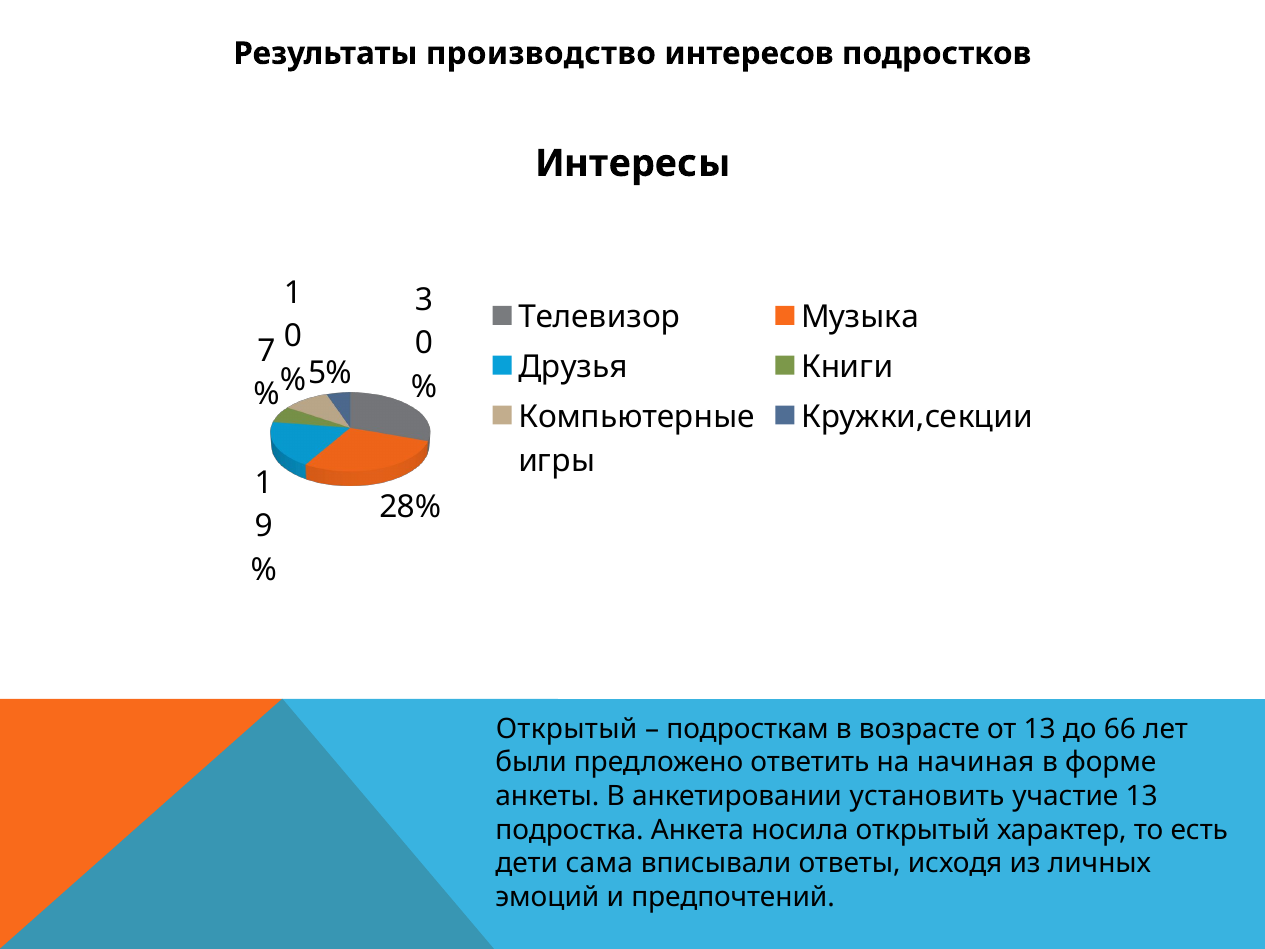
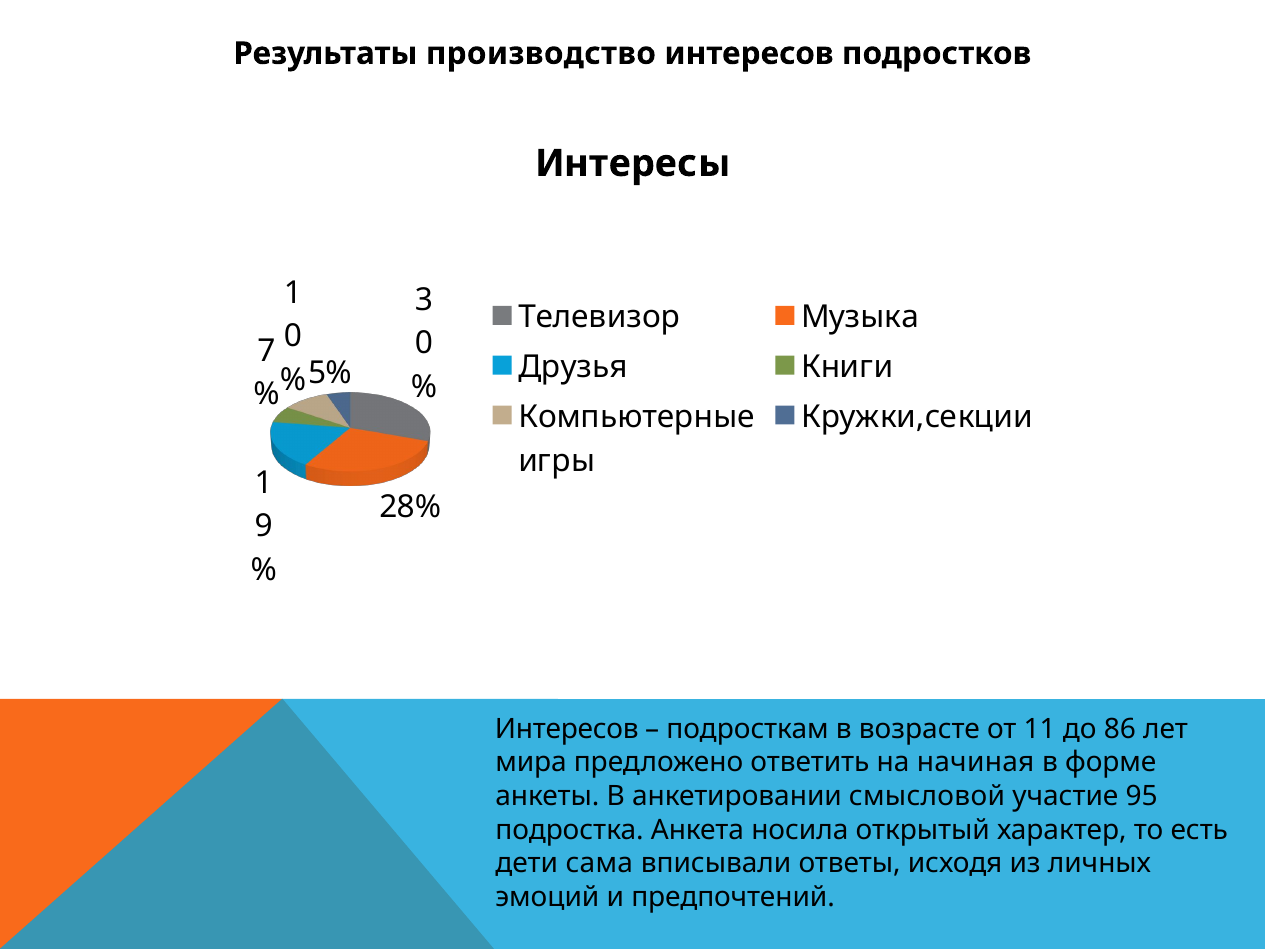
Открытый at (567, 729): Открытый -> Интересов
от 13: 13 -> 11
66: 66 -> 86
были: были -> мира
установить: установить -> смысловой
участие 13: 13 -> 95
